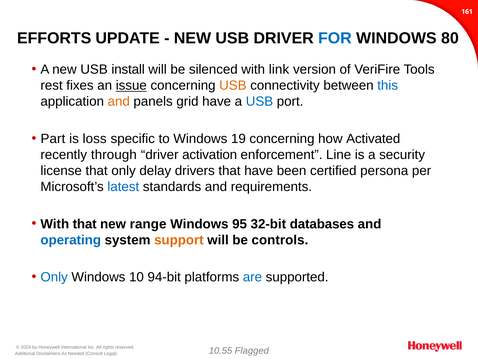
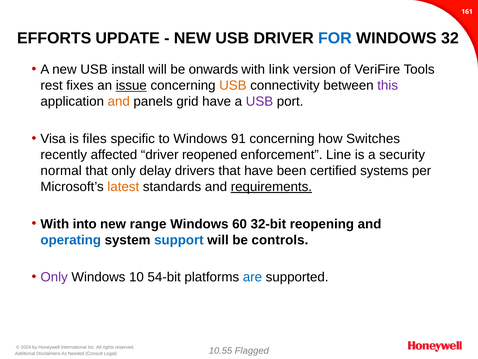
80: 80 -> 32
silenced: silenced -> onwards
this colour: blue -> purple
USB at (259, 101) colour: blue -> purple
Part: Part -> Visa
loss: loss -> files
19: 19 -> 91
Activated: Activated -> Switches
through: through -> affected
activation: activation -> reopened
license: license -> normal
persona: persona -> systems
latest colour: blue -> orange
requirements underline: none -> present
With that: that -> into
95: 95 -> 60
databases: databases -> reopening
support colour: orange -> blue
Only at (54, 277) colour: blue -> purple
94-bit: 94-bit -> 54-bit
